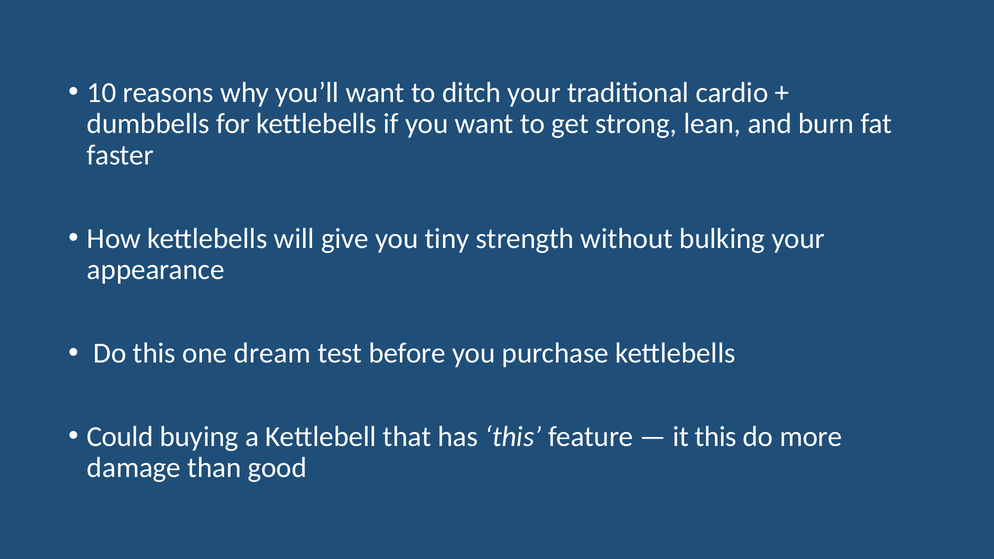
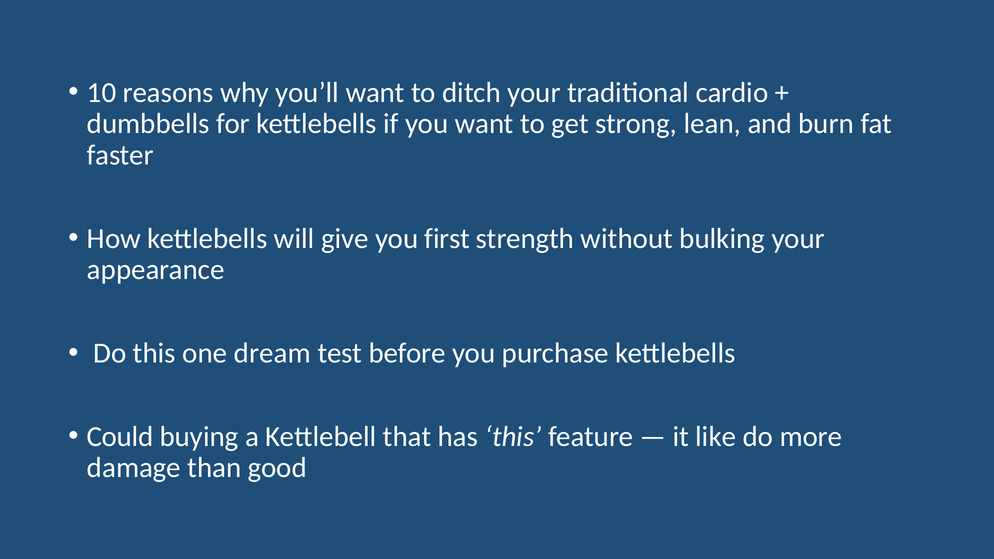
tiny: tiny -> first
it this: this -> like
